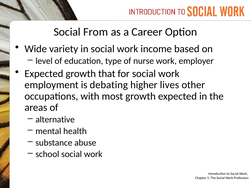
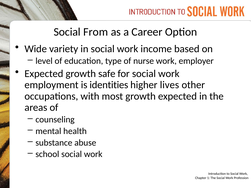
that: that -> safe
debating: debating -> identities
alternative: alternative -> counseling
